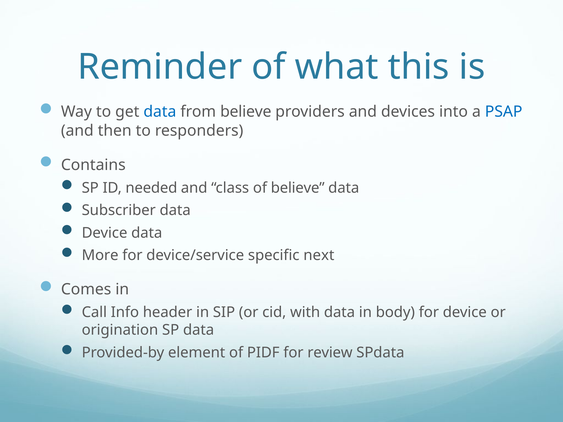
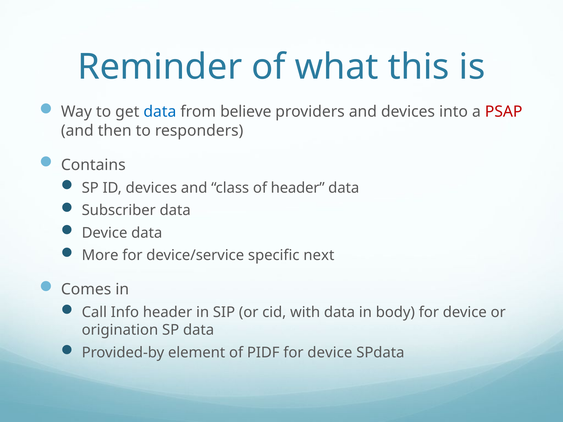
PSAP colour: blue -> red
ID needed: needed -> devices
of believe: believe -> header
PIDF for review: review -> device
